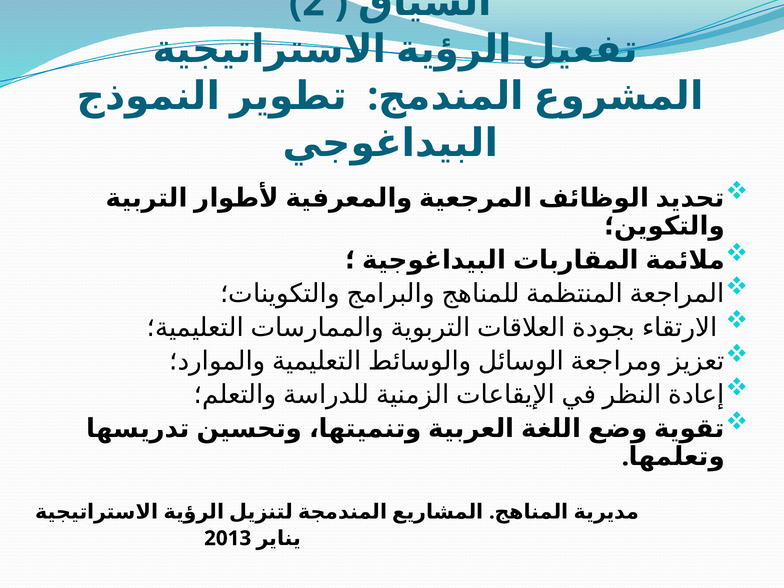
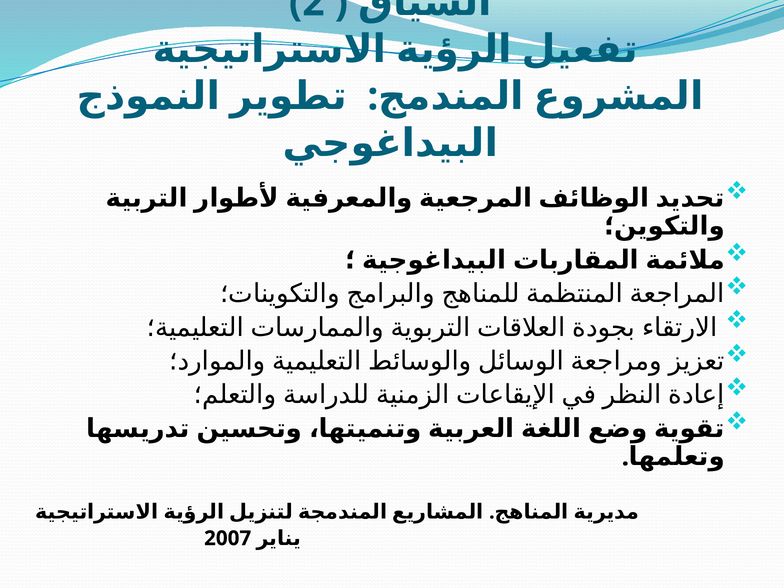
2013: 2013 -> 2007
